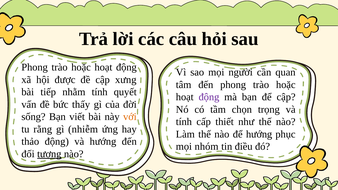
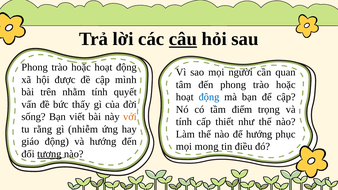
câu underline: none -> present
xưng: xưng -> mình
tiếp: tiếp -> trên
động at (209, 97) colour: purple -> blue
chọn: chọn -> điểm
thảo: thảo -> giáo
nhóm: nhóm -> mong
